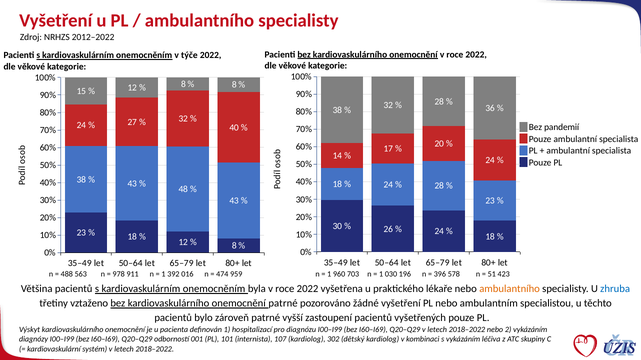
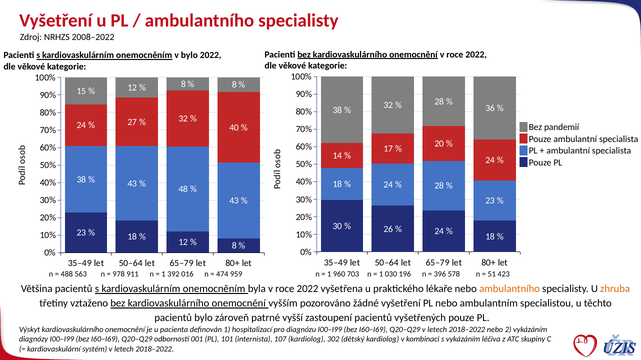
2012–2022: 2012–2022 -> 2008–2022
v týče: týče -> bylo
zhruba colour: blue -> orange
onemocnění patrné: patrné -> vyšším
